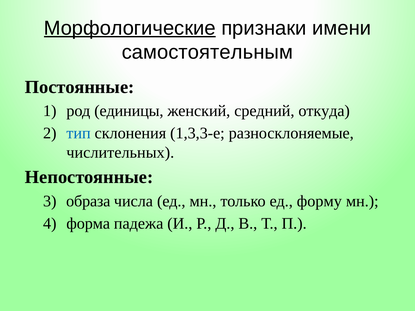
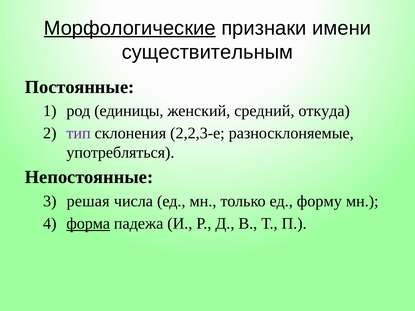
самостоятельным: самостоятельным -> существительным
тип colour: blue -> purple
1,3,3-е: 1,3,3-е -> 2,2,3-е
числительных: числительных -> употребляться
образа: образа -> решая
форма underline: none -> present
